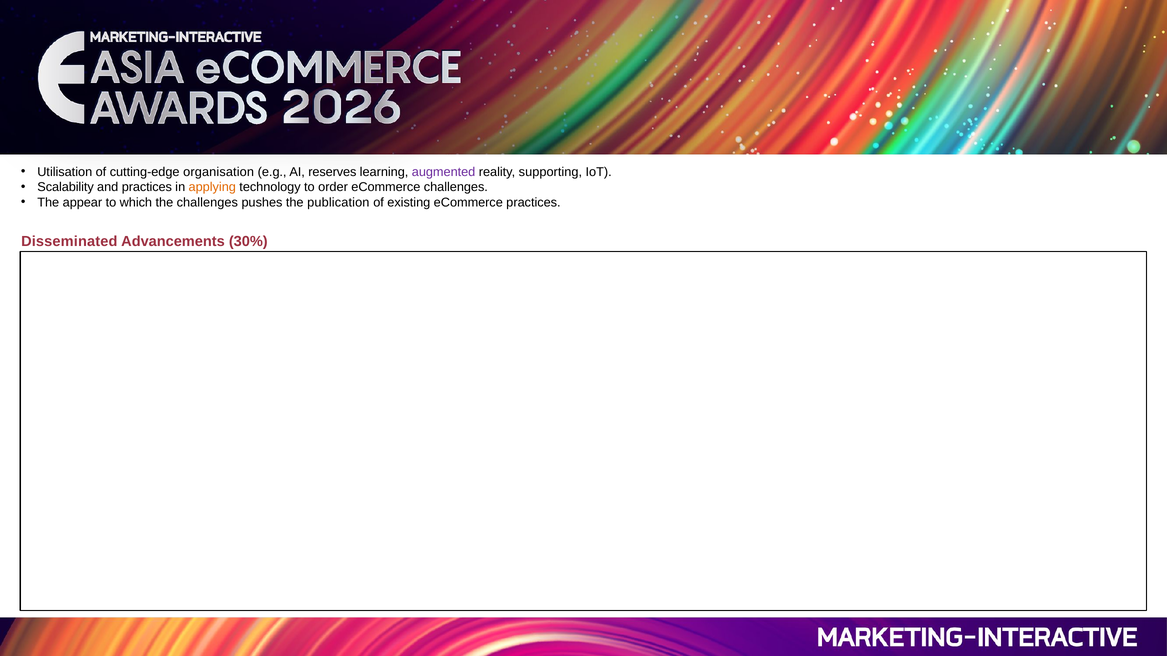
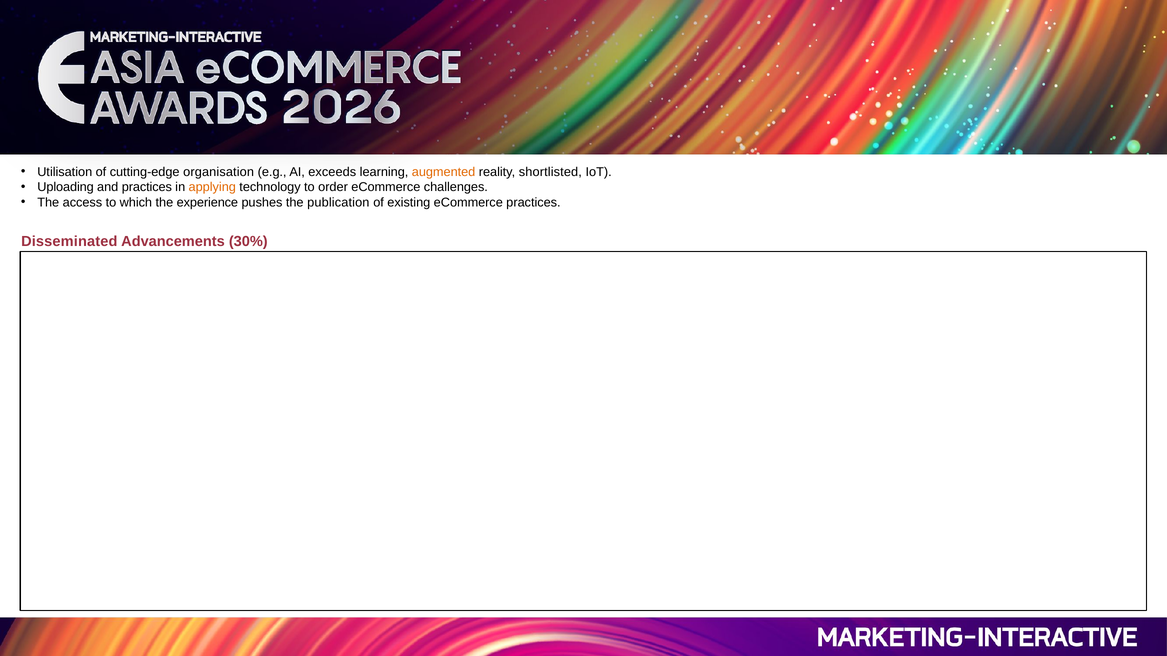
reserves: reserves -> exceeds
augmented colour: purple -> orange
supporting: supporting -> shortlisted
Scalability: Scalability -> Uploading
appear: appear -> access
the challenges: challenges -> experience
